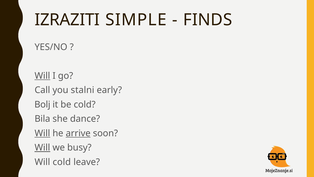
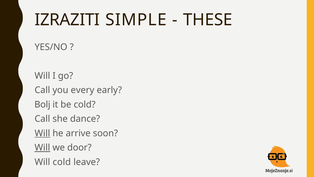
FINDS: FINDS -> THESE
Will at (42, 76) underline: present -> none
stalni: stalni -> every
Bila at (42, 119): Bila -> Call
arrive underline: present -> none
busy: busy -> door
